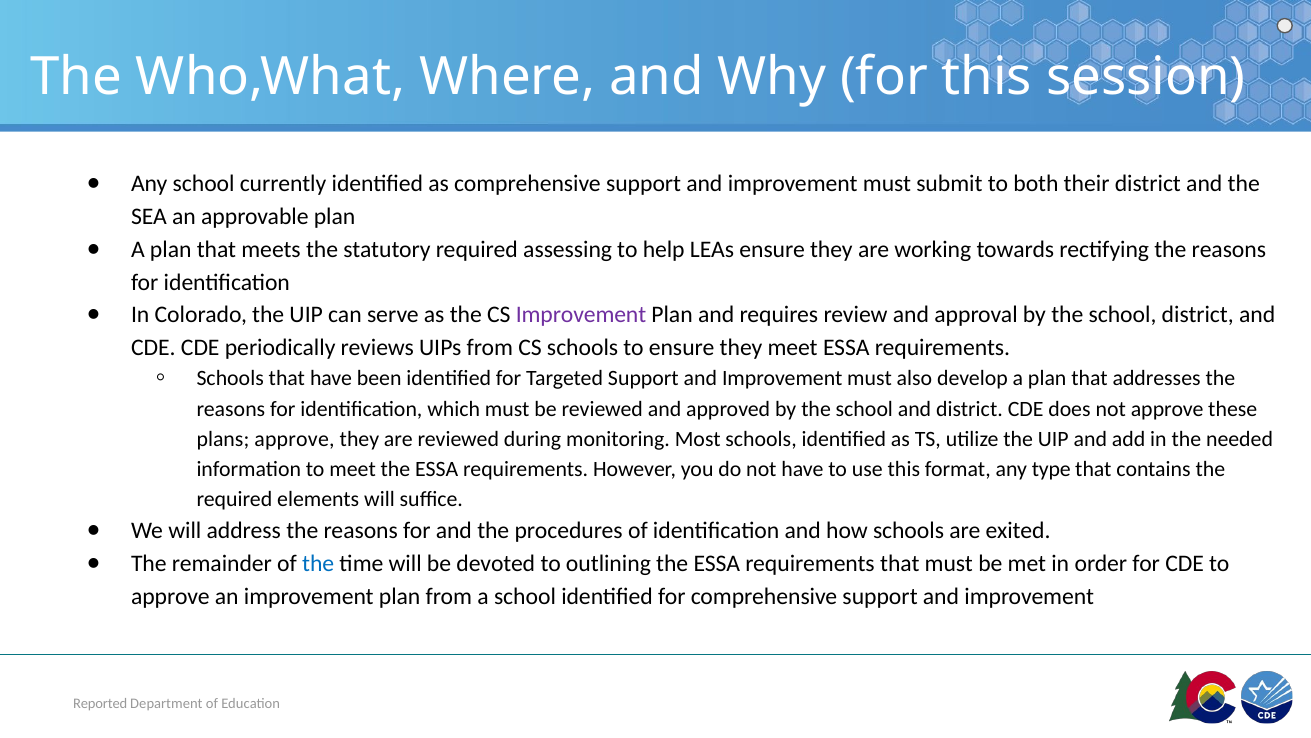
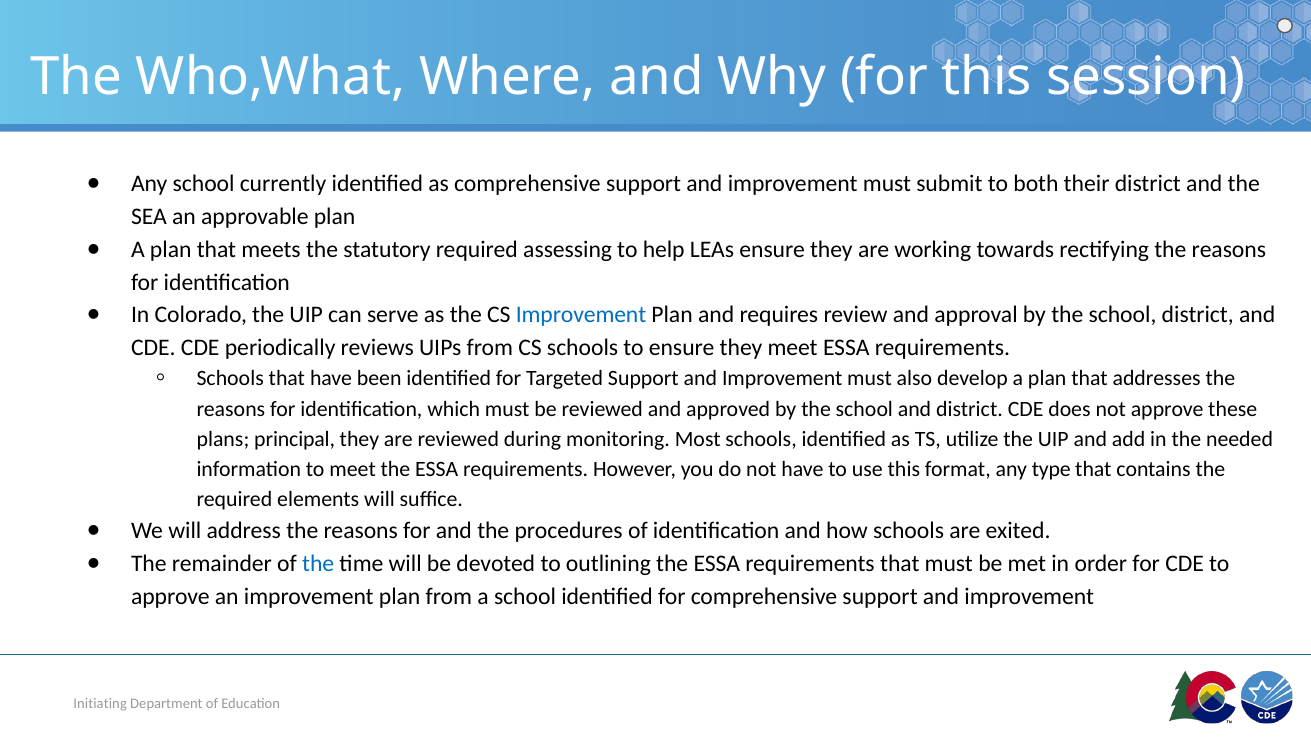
Improvement at (581, 315) colour: purple -> blue
plans approve: approve -> principal
Reported: Reported -> Initiating
